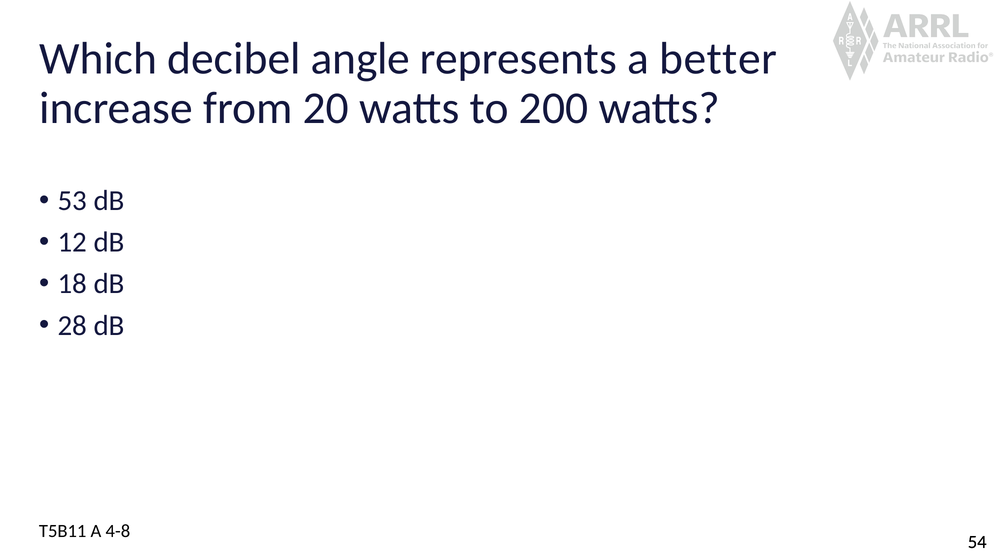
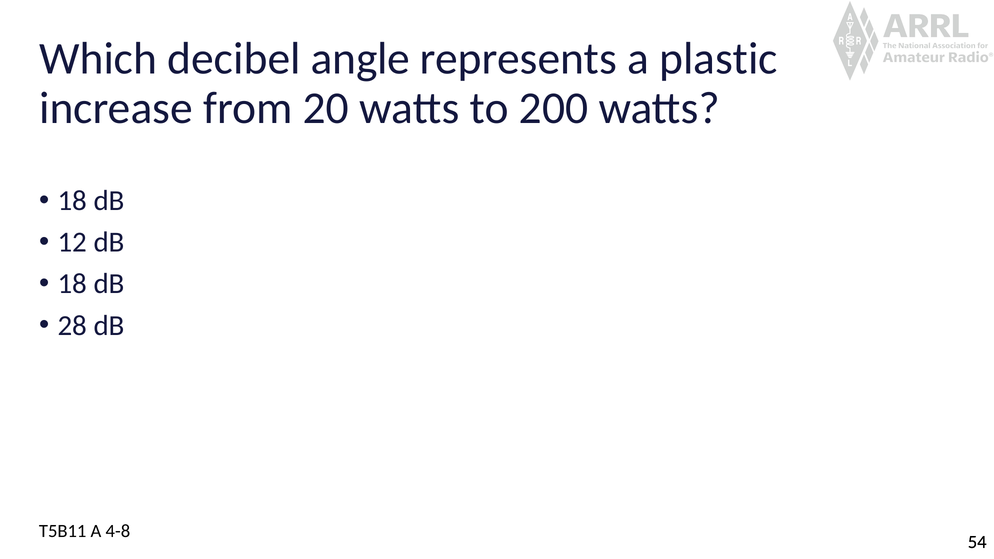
better: better -> plastic
53 at (72, 201): 53 -> 18
